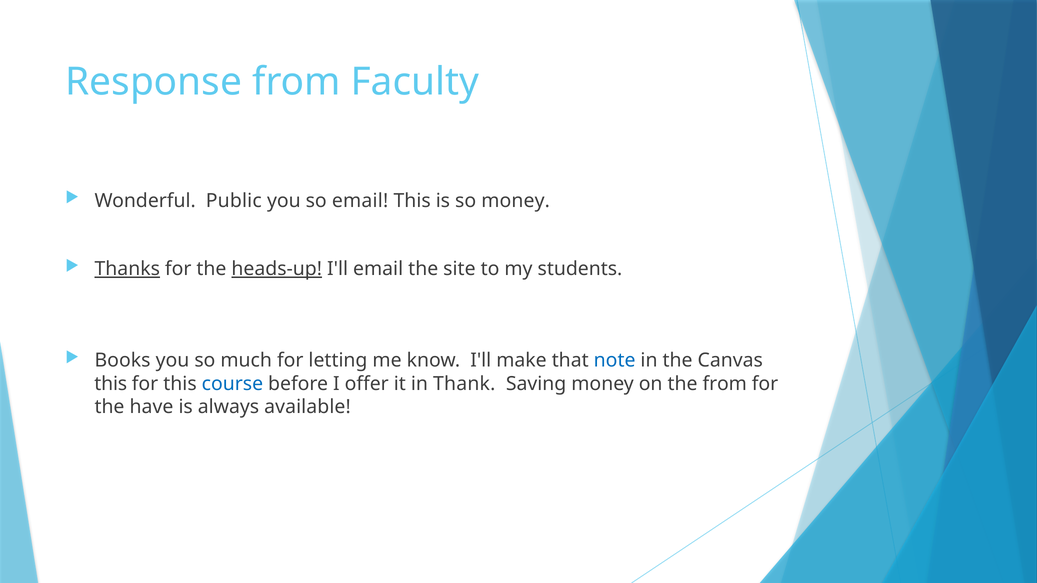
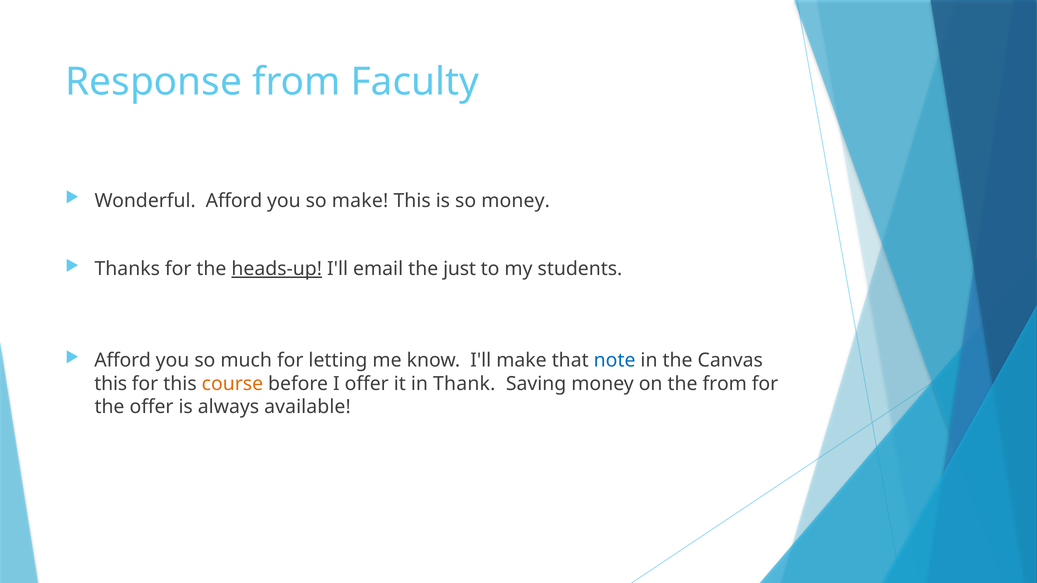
Wonderful Public: Public -> Afford
so email: email -> make
Thanks underline: present -> none
site: site -> just
Books at (123, 361): Books -> Afford
course colour: blue -> orange
the have: have -> offer
